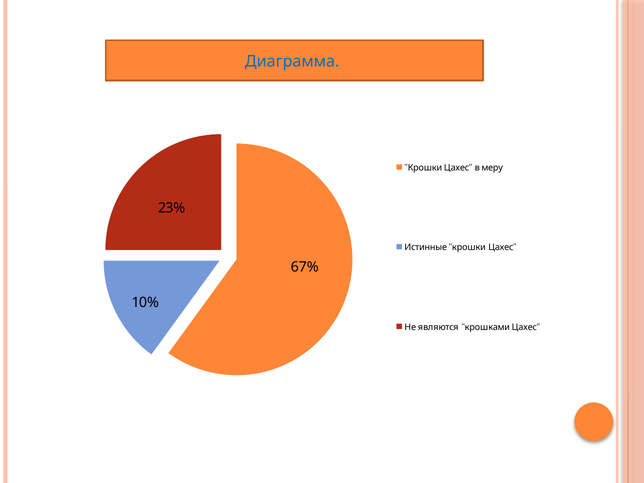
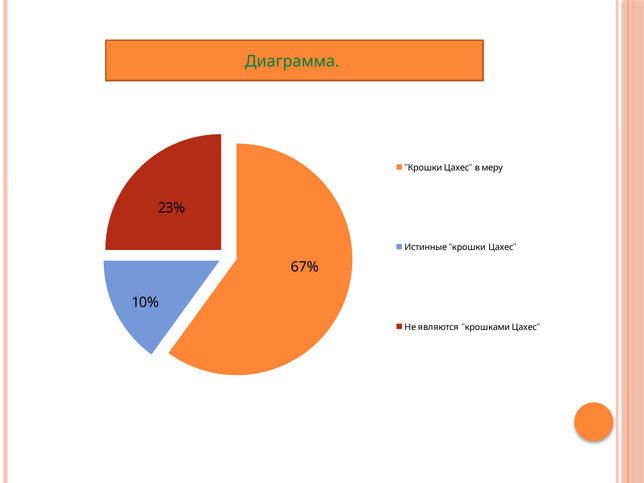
Диаграмма colour: blue -> green
